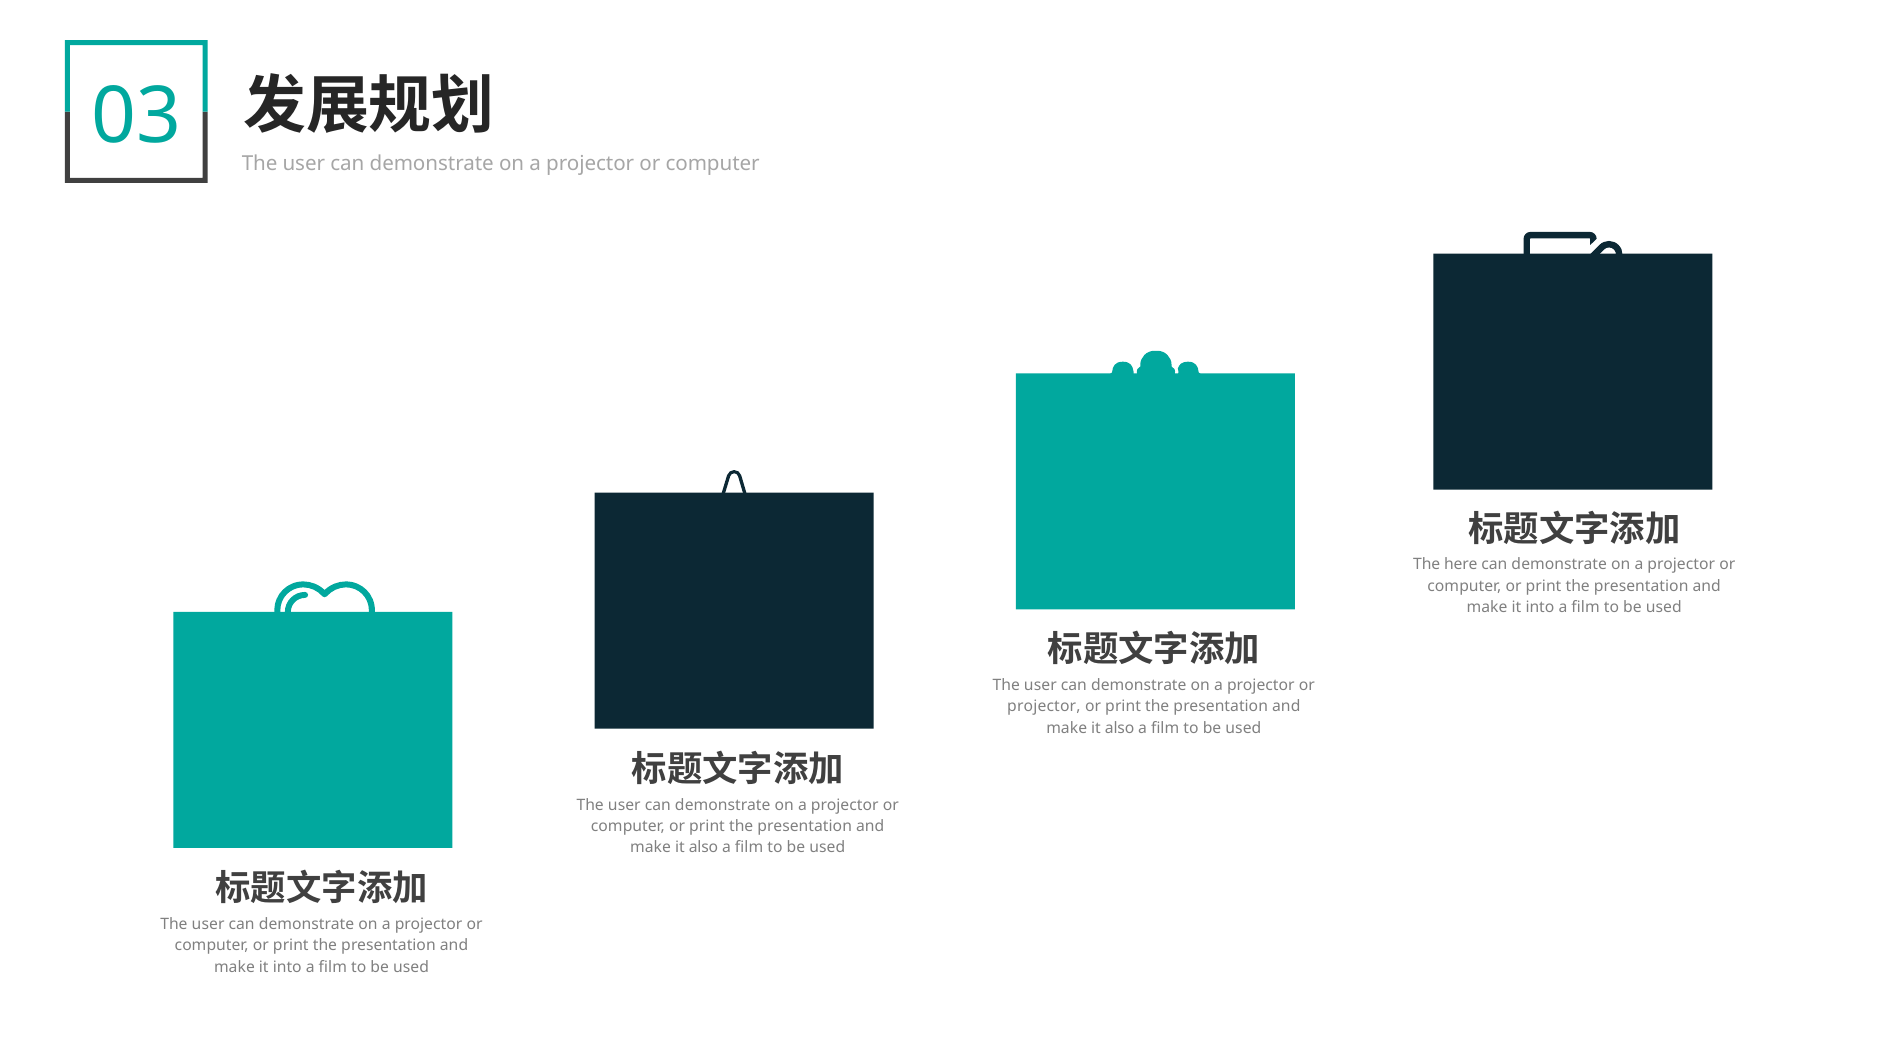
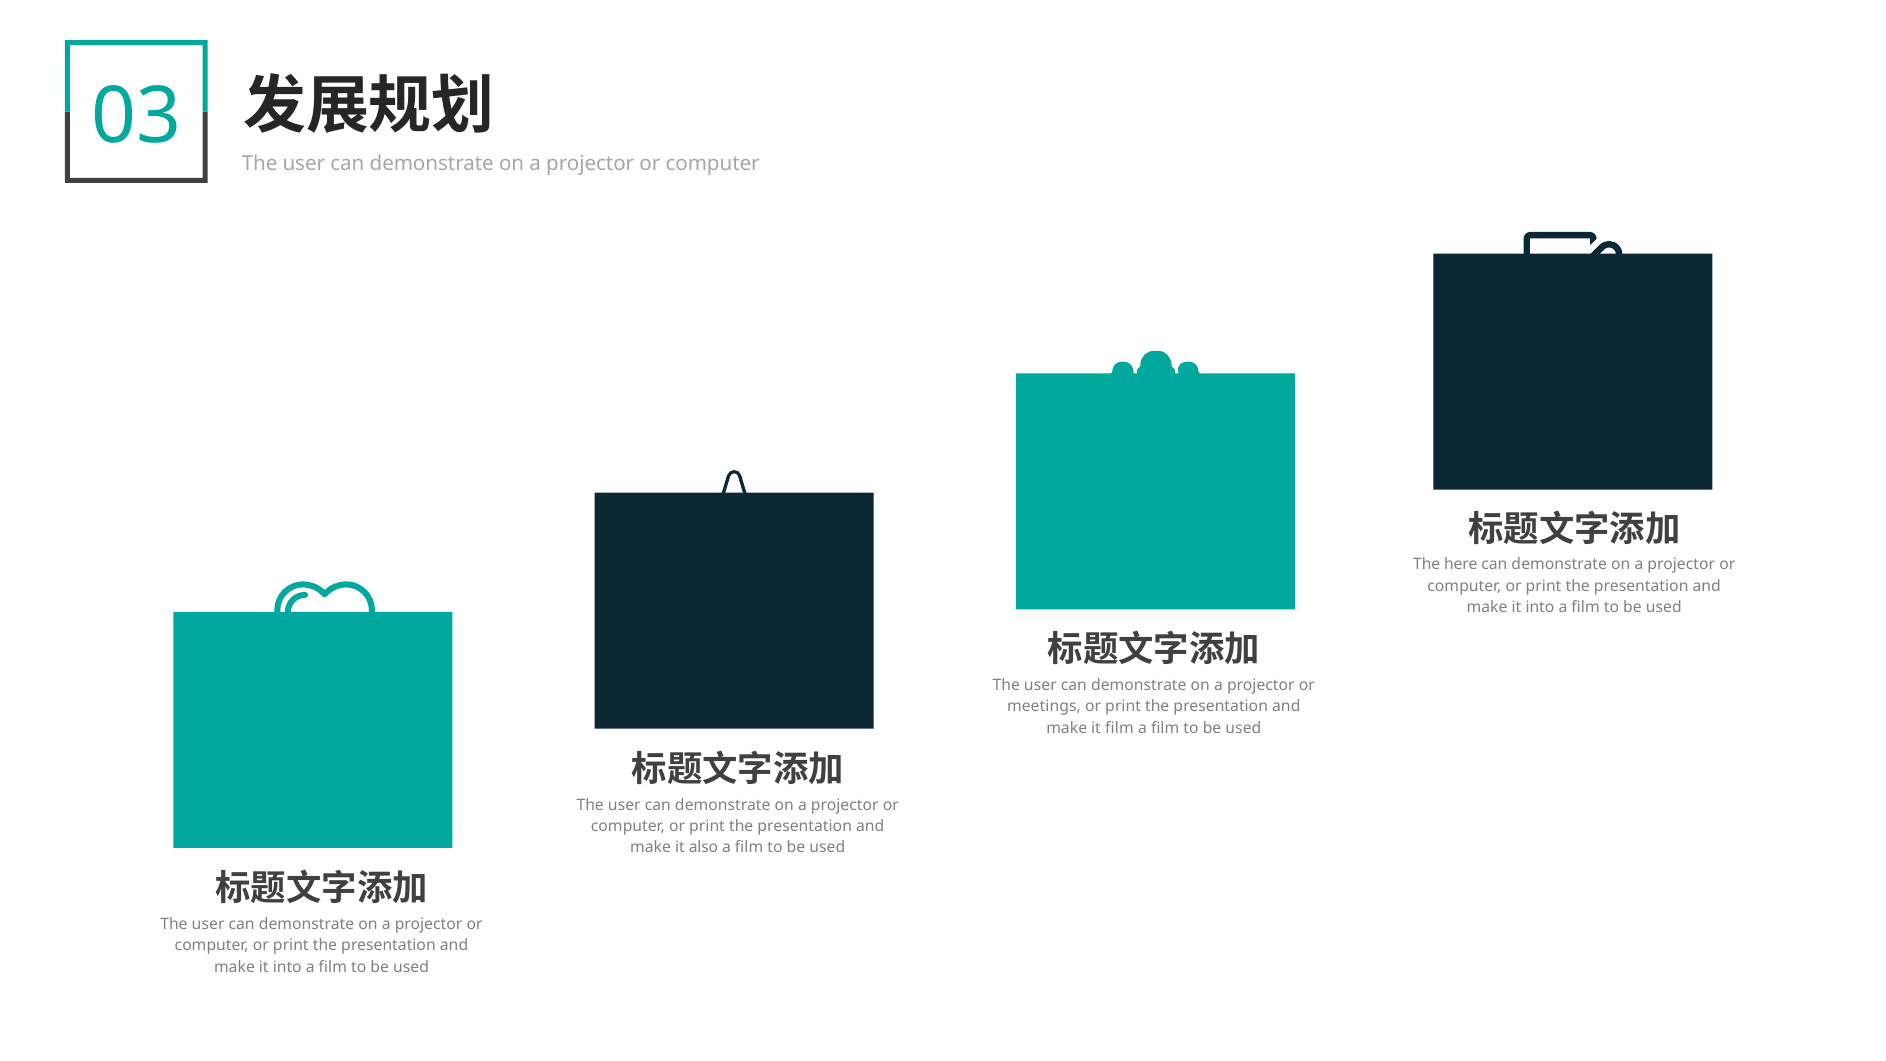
projector at (1044, 706): projector -> meetings
also at (1120, 728): also -> film
